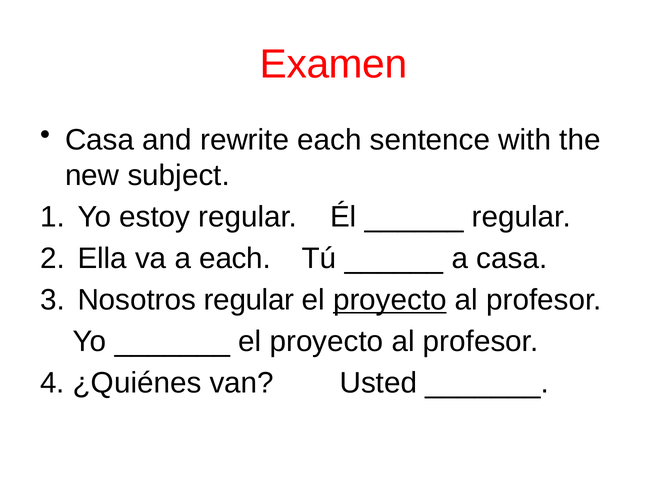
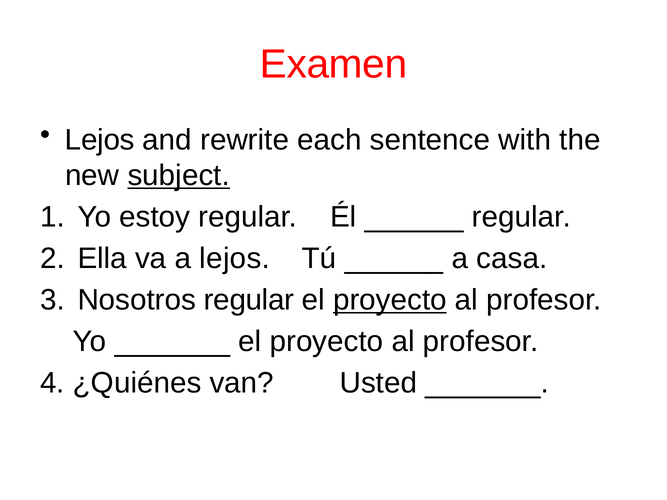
Casa at (100, 140): Casa -> Lejos
subject underline: none -> present
a each: each -> lejos
